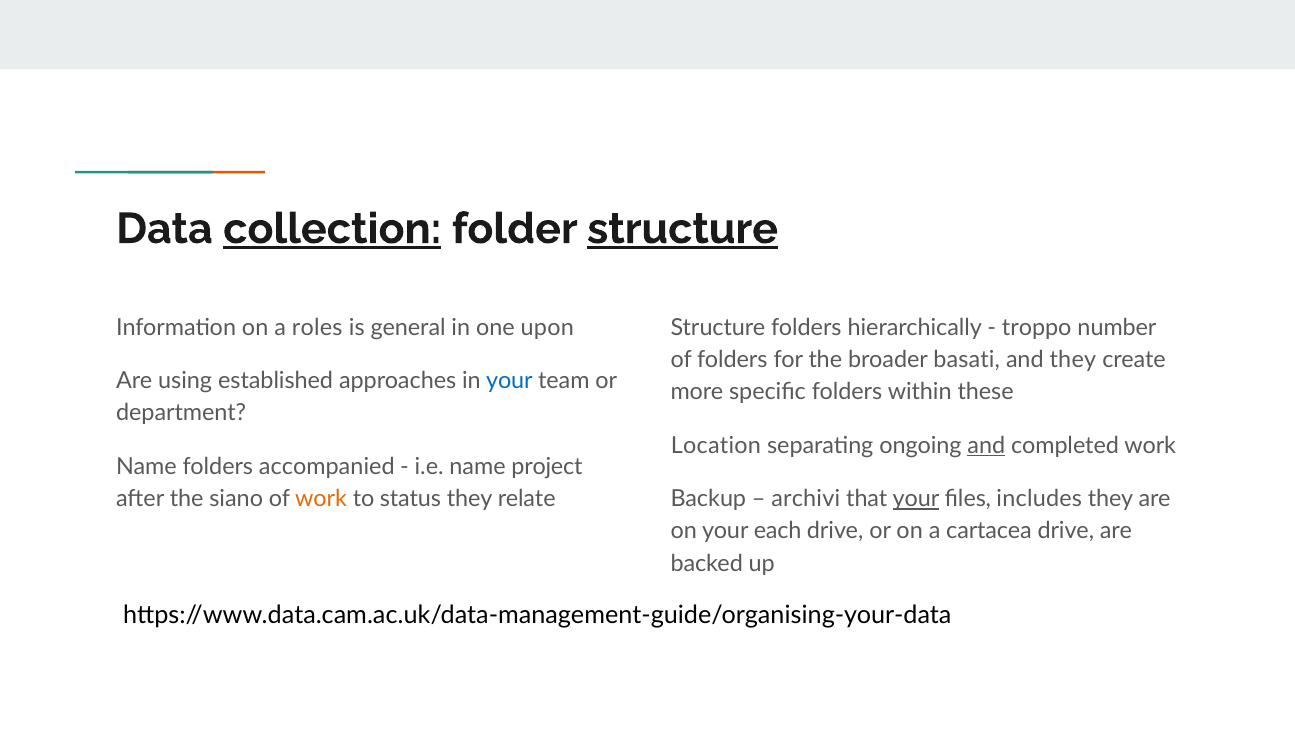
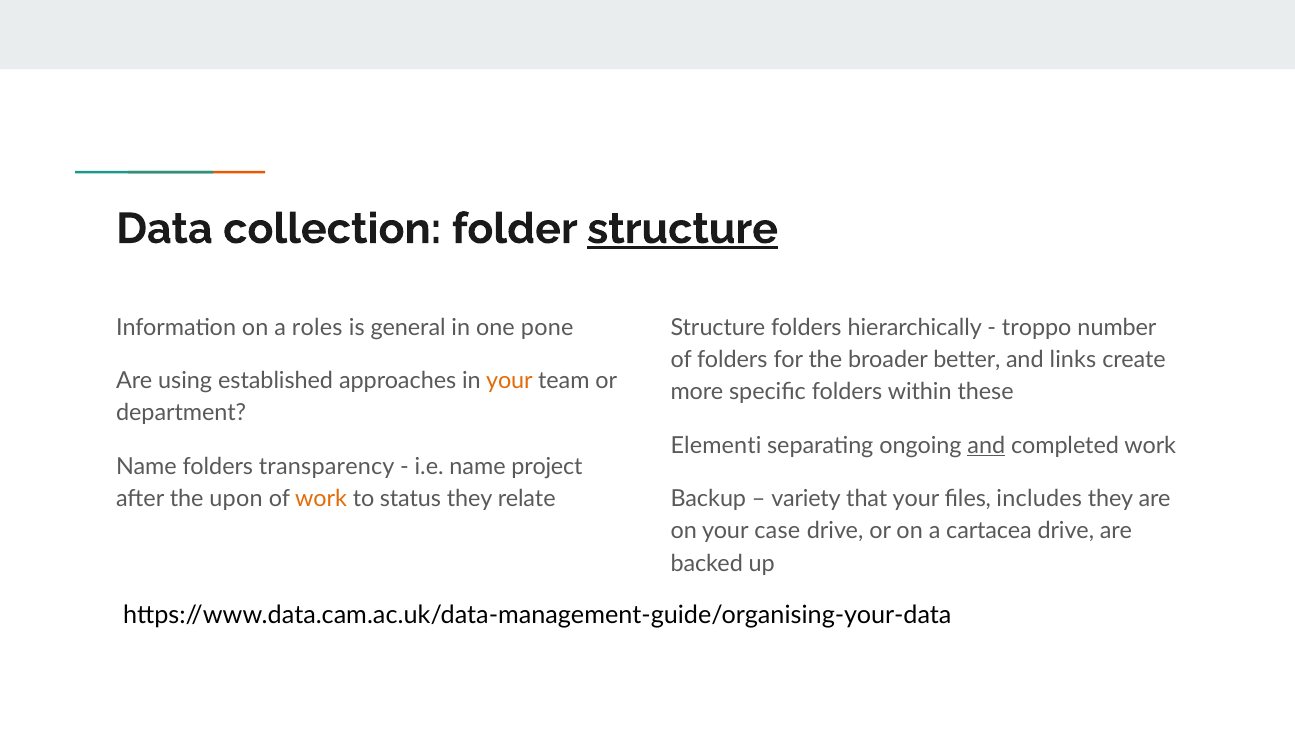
collection underline: present -> none
upon: upon -> pone
basati: basati -> better
and they: they -> links
your at (509, 381) colour: blue -> orange
Location: Location -> Elementi
accompanied: accompanied -> transparency
siano: siano -> upon
archivi: archivi -> variety
your at (916, 499) underline: present -> none
each: each -> case
